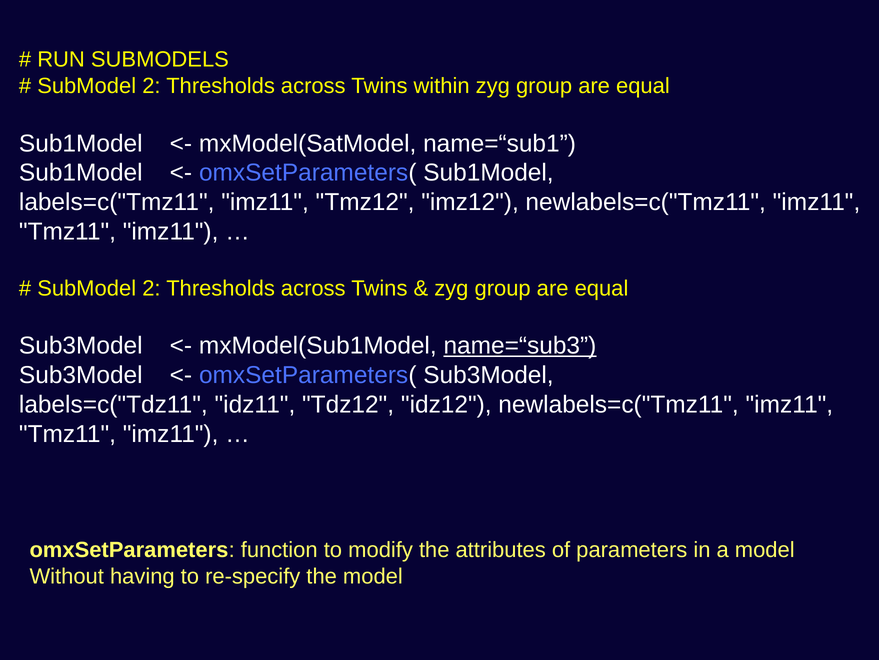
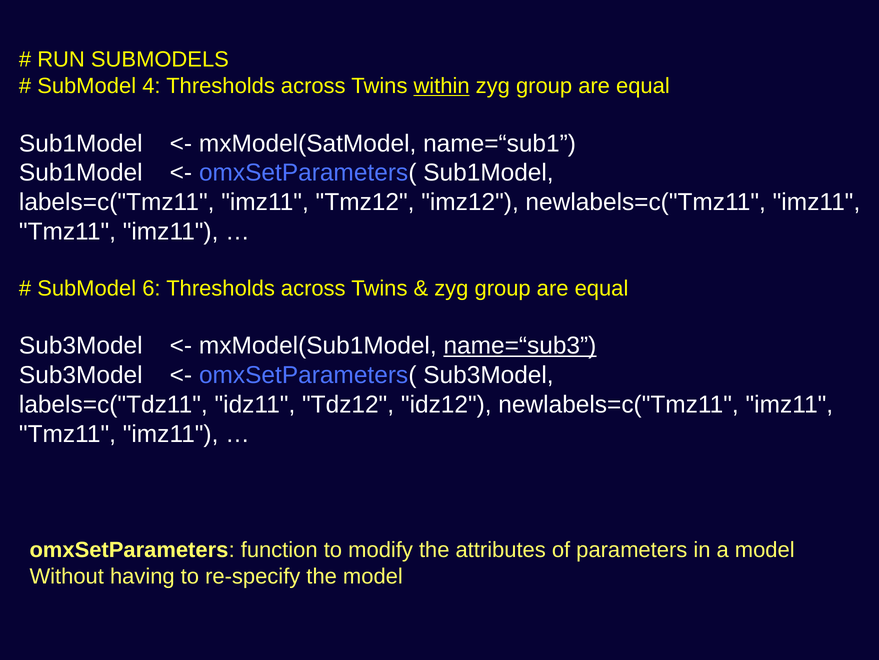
2 at (151, 86): 2 -> 4
within underline: none -> present
2 at (151, 288): 2 -> 6
